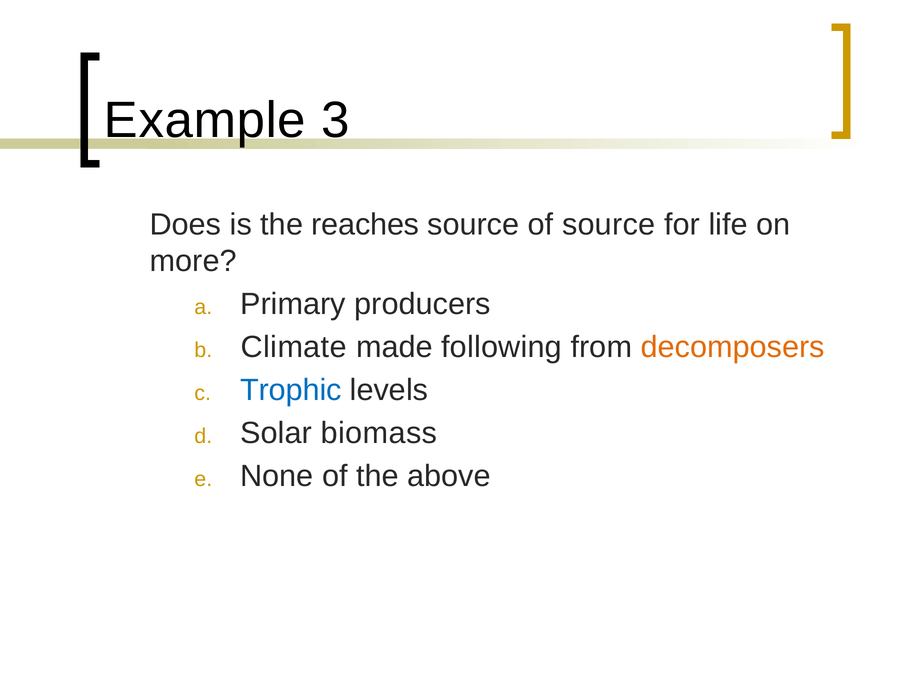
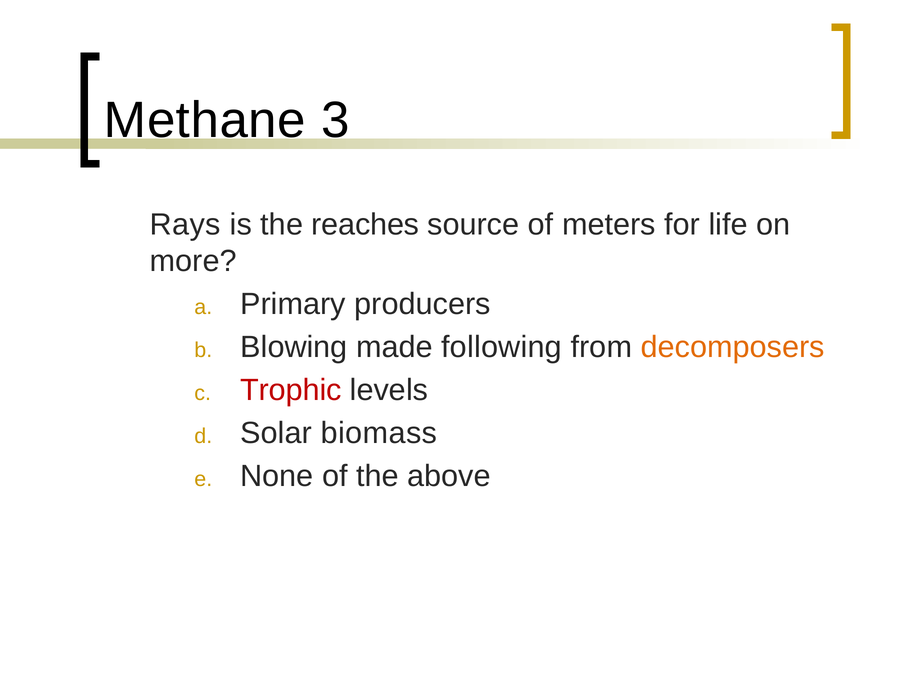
Example: Example -> Methane
Does: Does -> Rays
of source: source -> meters
Climate: Climate -> Blowing
Trophic colour: blue -> red
